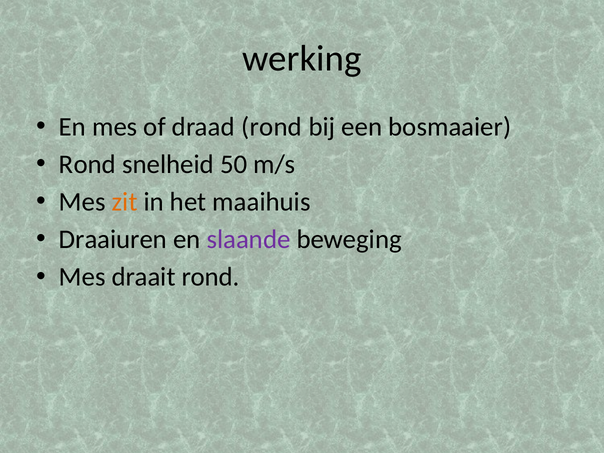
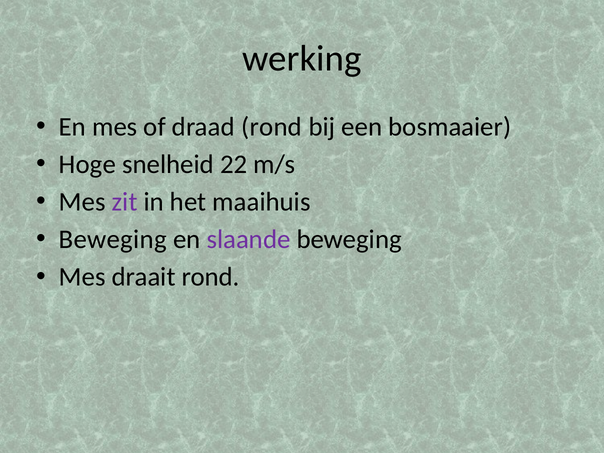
Rond at (87, 164): Rond -> Hoge
50: 50 -> 22
zit colour: orange -> purple
Draaiuren at (113, 239): Draaiuren -> Beweging
